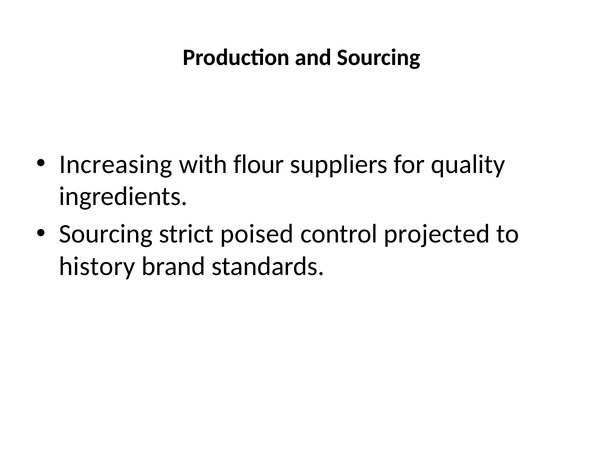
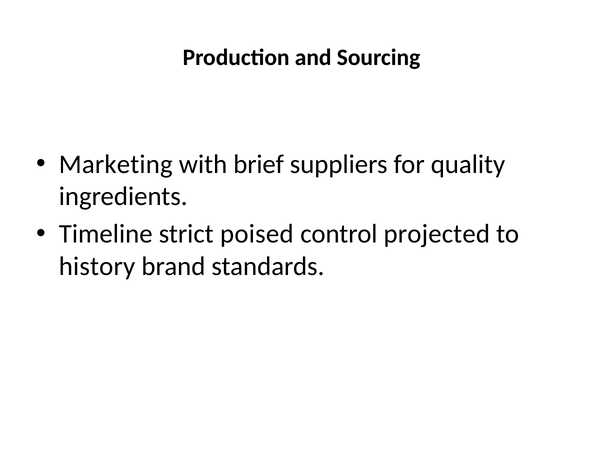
Increasing: Increasing -> Marketing
flour: flour -> brief
Sourcing at (106, 234): Sourcing -> Timeline
